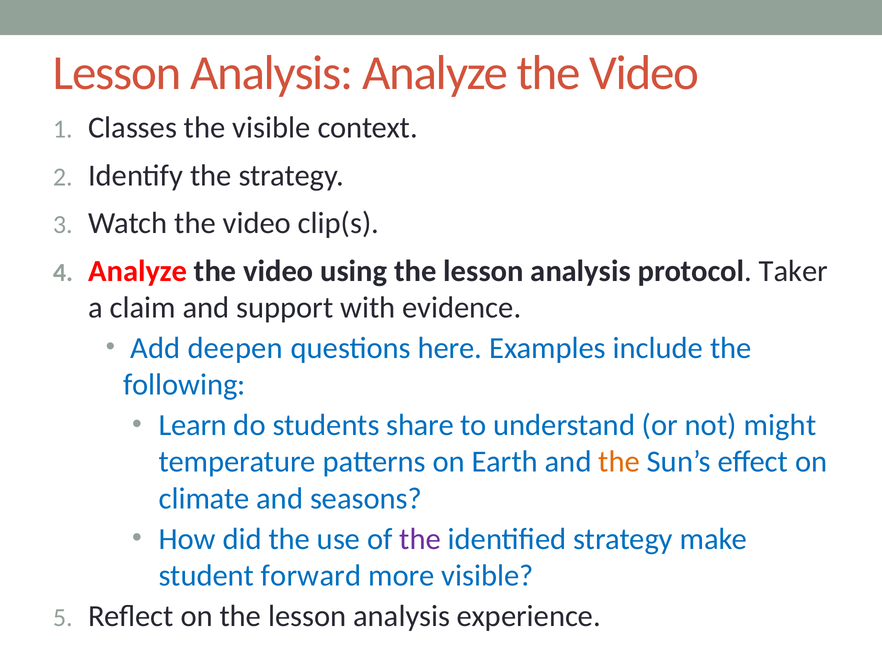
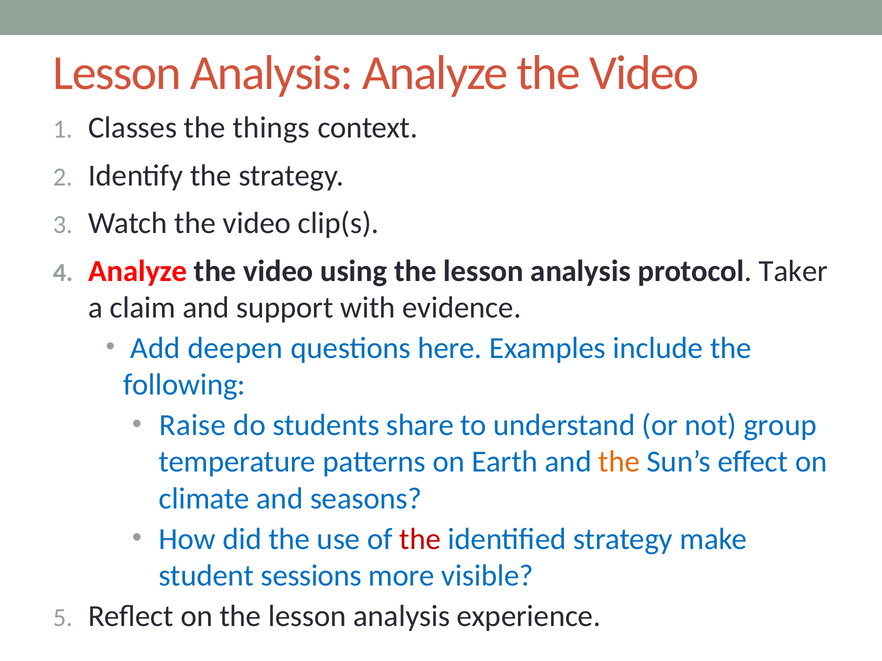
the visible: visible -> things
Learn: Learn -> Raise
might: might -> group
the at (420, 539) colour: purple -> red
forward: forward -> sessions
